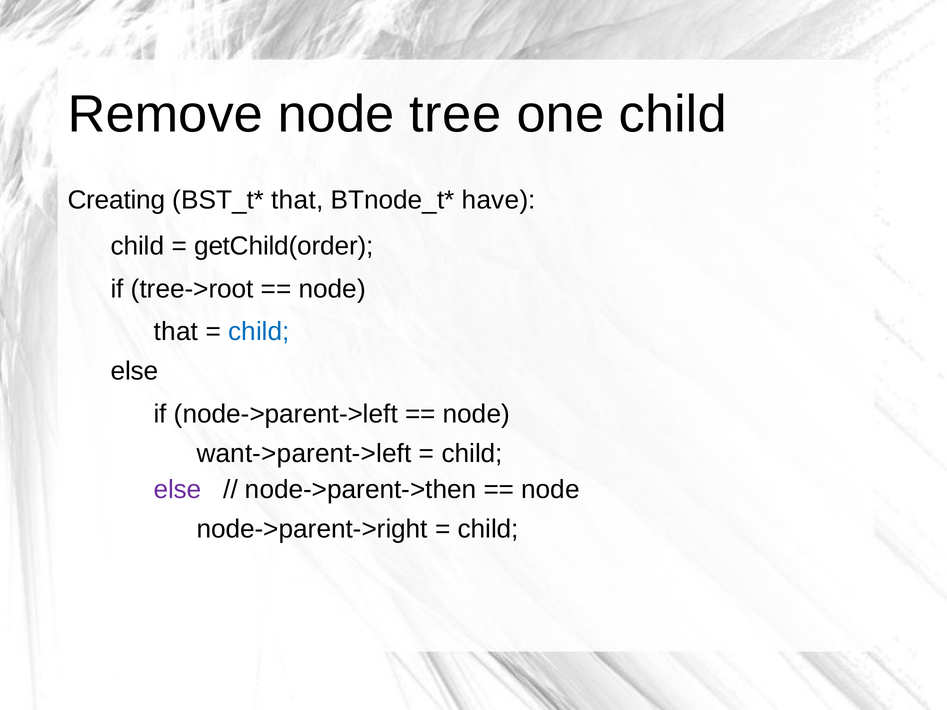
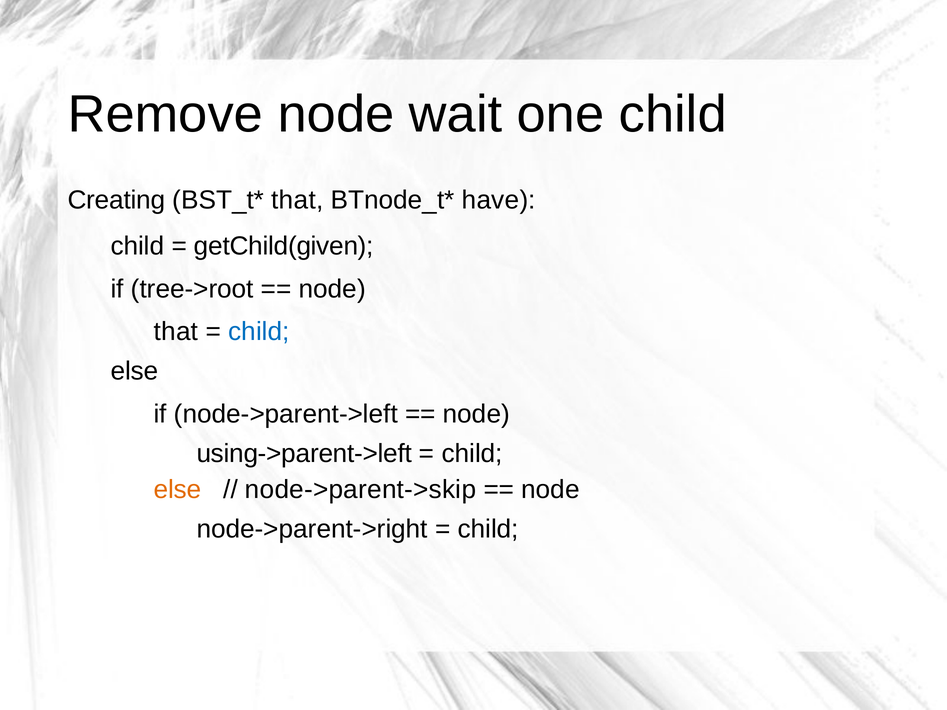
tree: tree -> wait
getChild(order: getChild(order -> getChild(given
want->parent->left: want->parent->left -> using->parent->left
else at (178, 490) colour: purple -> orange
node->parent->then: node->parent->then -> node->parent->skip
